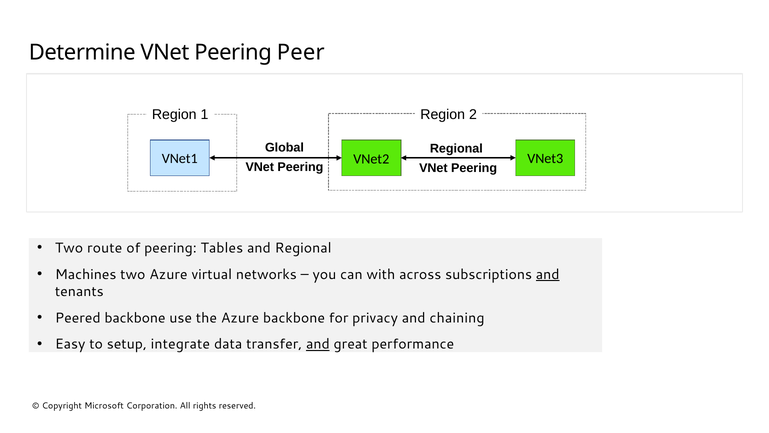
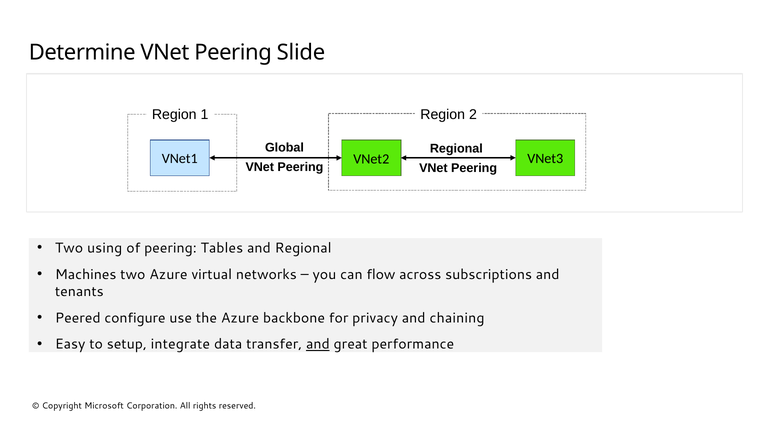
Peer: Peer -> Slide
route: route -> using
with: with -> flow
and at (548, 274) underline: present -> none
Peered backbone: backbone -> configure
